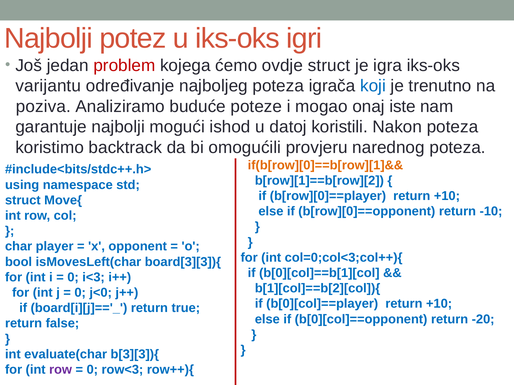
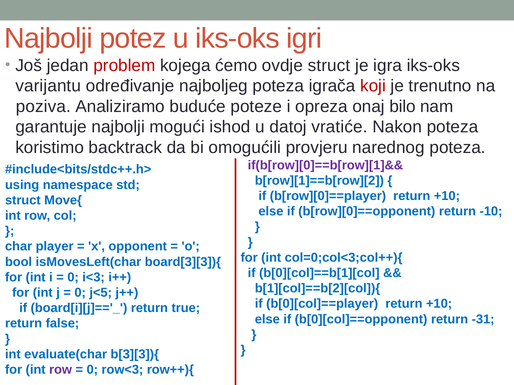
koji colour: blue -> red
mogao: mogao -> opreza
iste: iste -> bilo
koristili: koristili -> vratiće
if(b[row][0]==b[row][1]&& colour: orange -> purple
j<0: j<0 -> j<5
-20: -20 -> -31
